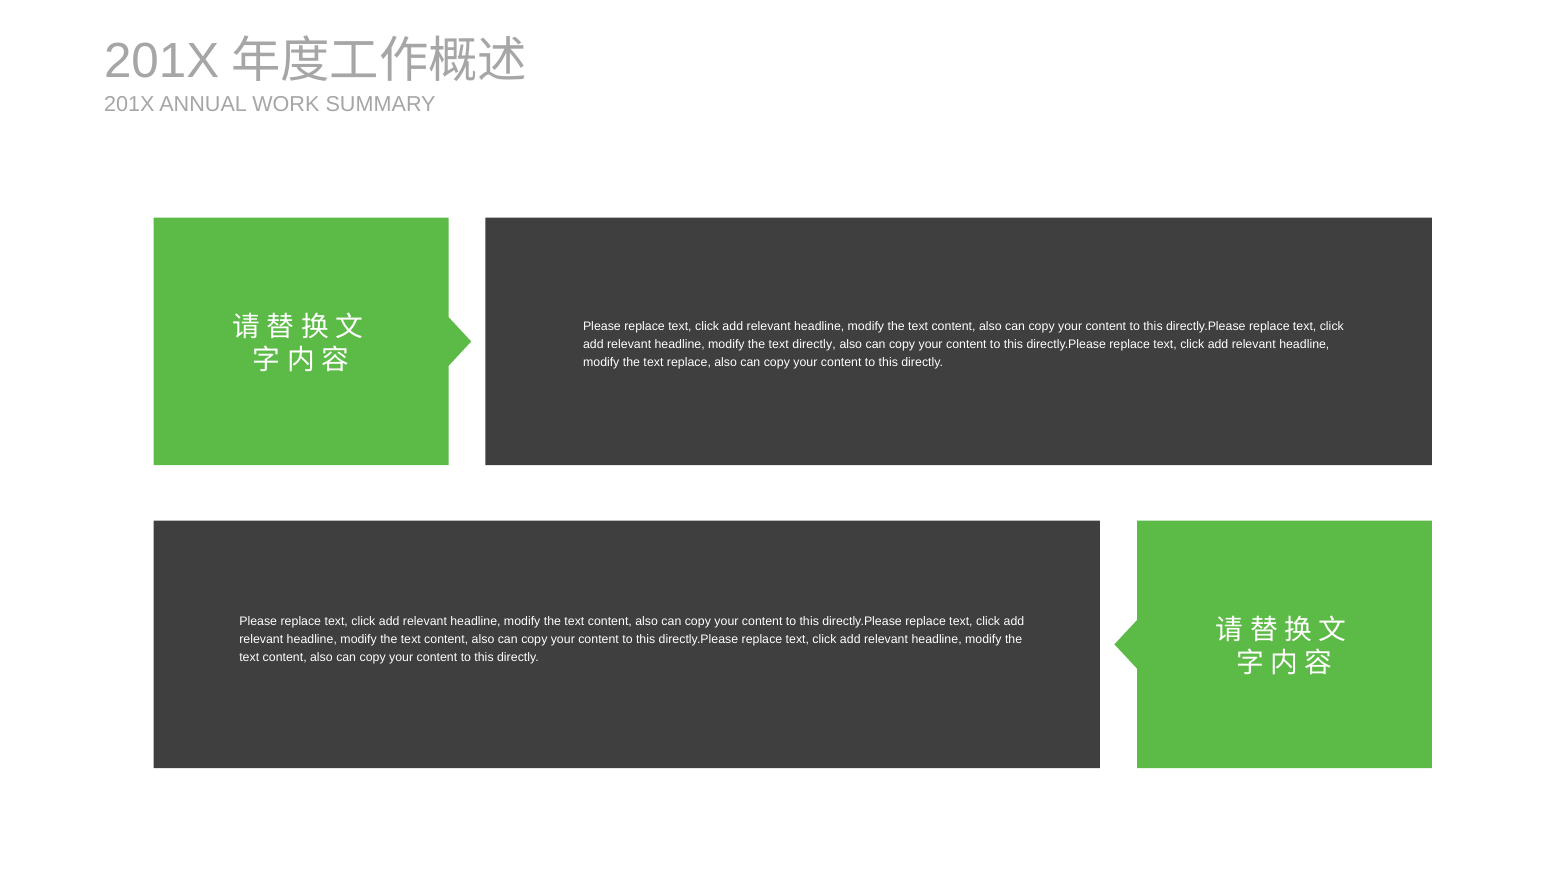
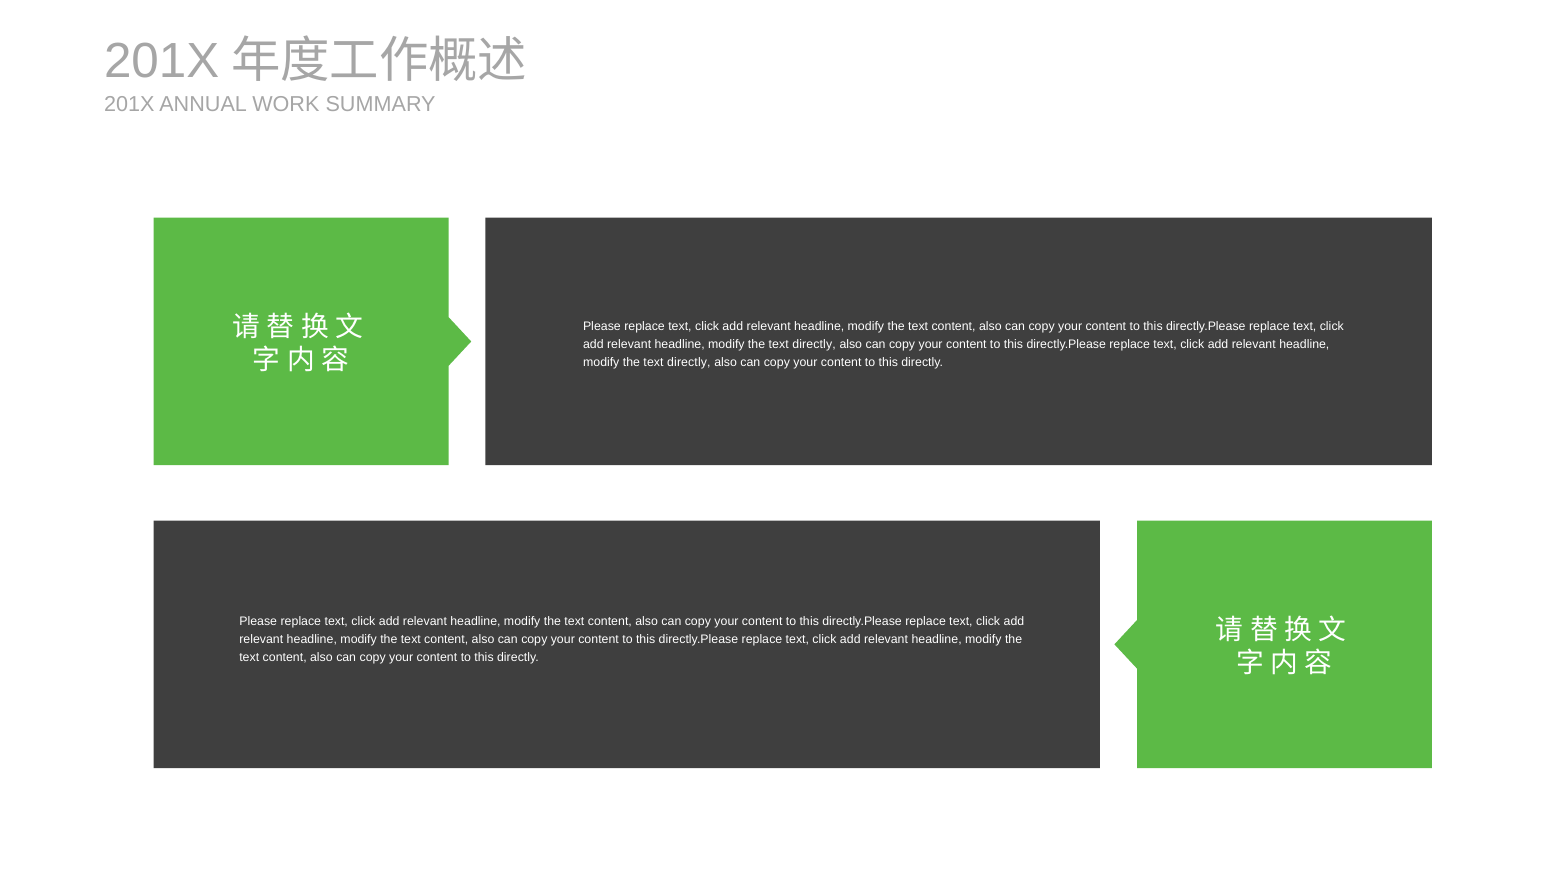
replace at (689, 362): replace -> directly
